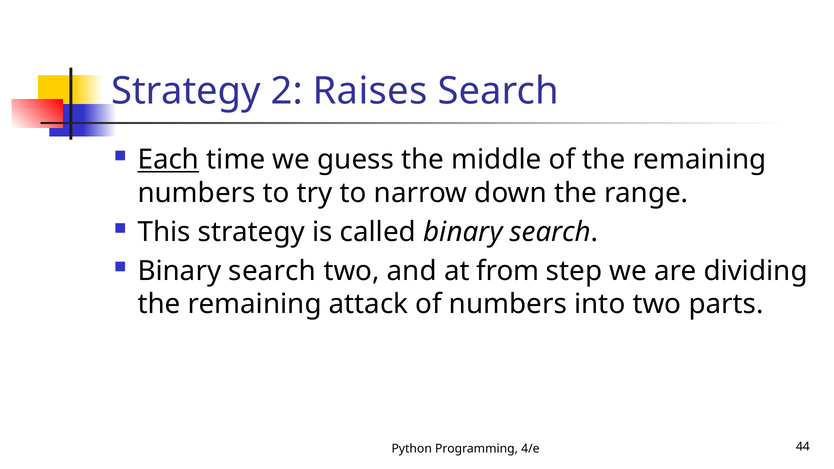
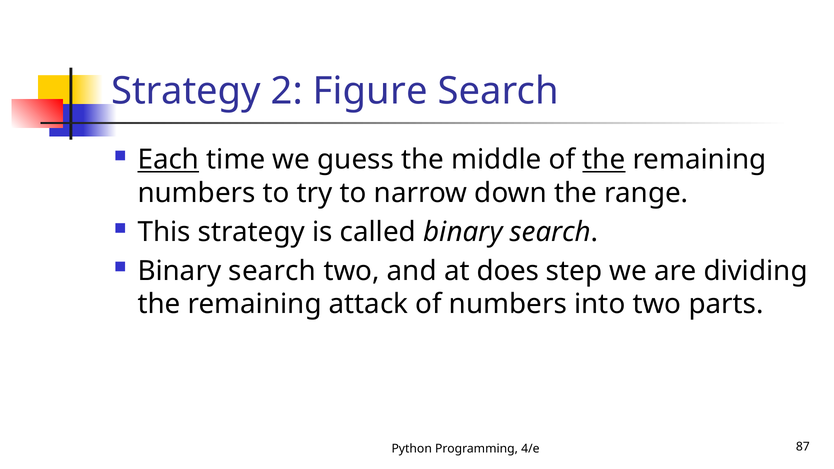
Raises: Raises -> Figure
the at (604, 160) underline: none -> present
from: from -> does
44: 44 -> 87
